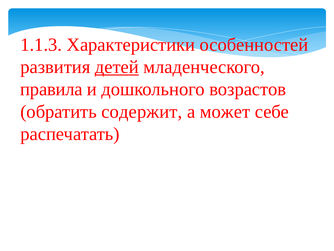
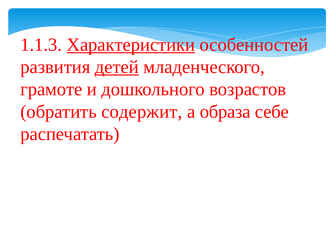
Характеристики underline: none -> present
правила: правила -> грамоте
может: может -> образа
